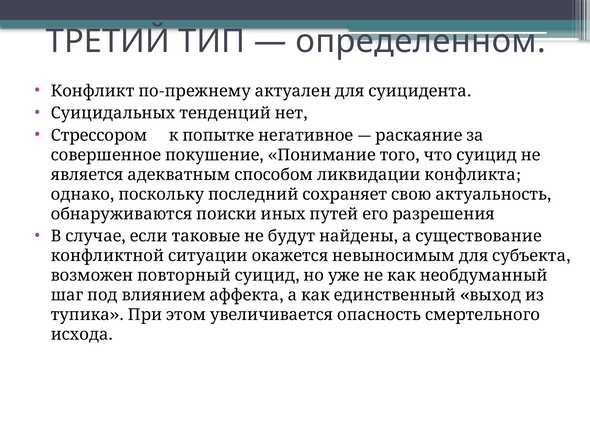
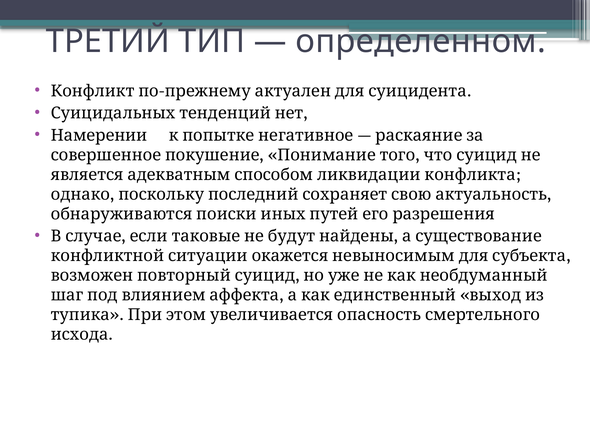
Стрессором: Стрессором -> Намерении
